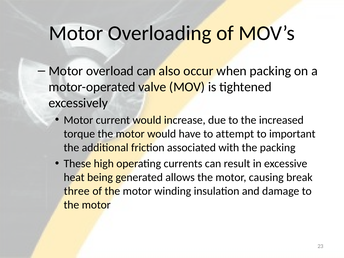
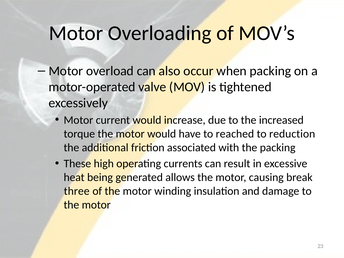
attempt: attempt -> reached
important: important -> reduction
